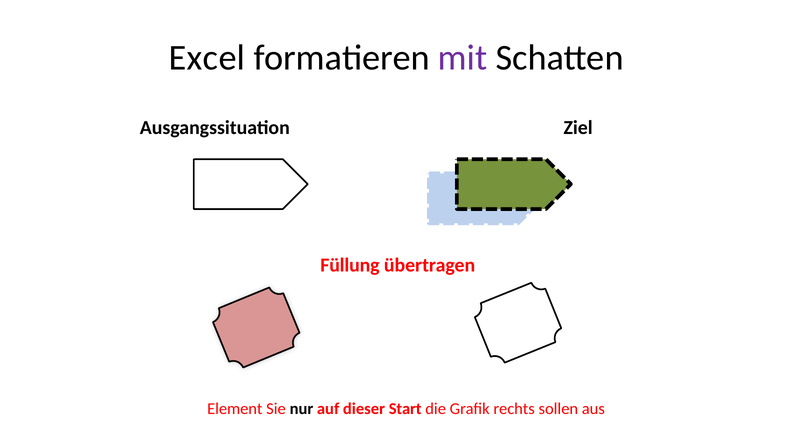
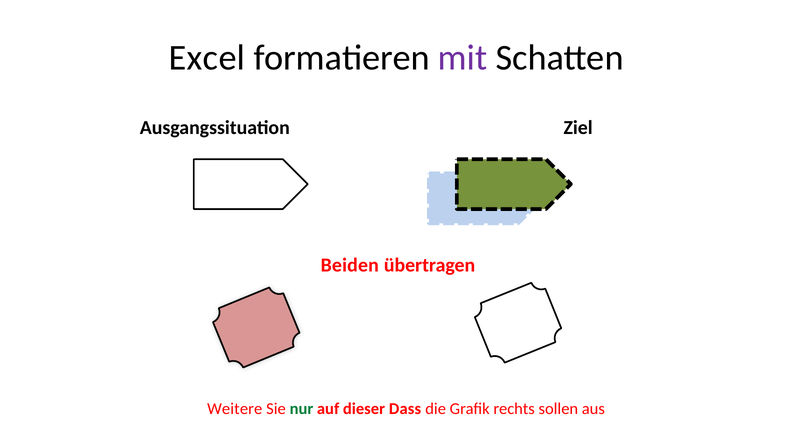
Füllung: Füllung -> Beiden
Element: Element -> Weitere
nur colour: black -> green
Start: Start -> Dass
